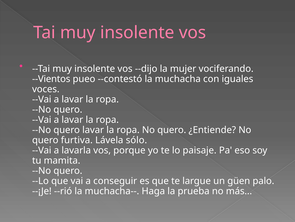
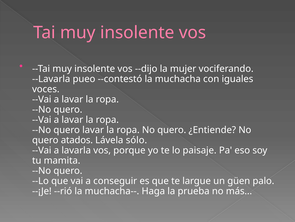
--Vientos: --Vientos -> --Lavarla
furtiva: furtiva -> atados
